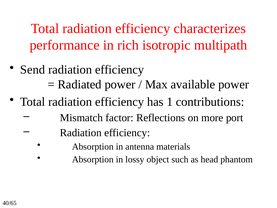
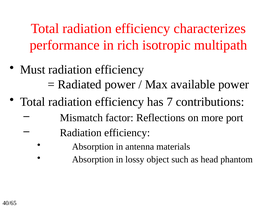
Send: Send -> Must
1: 1 -> 7
